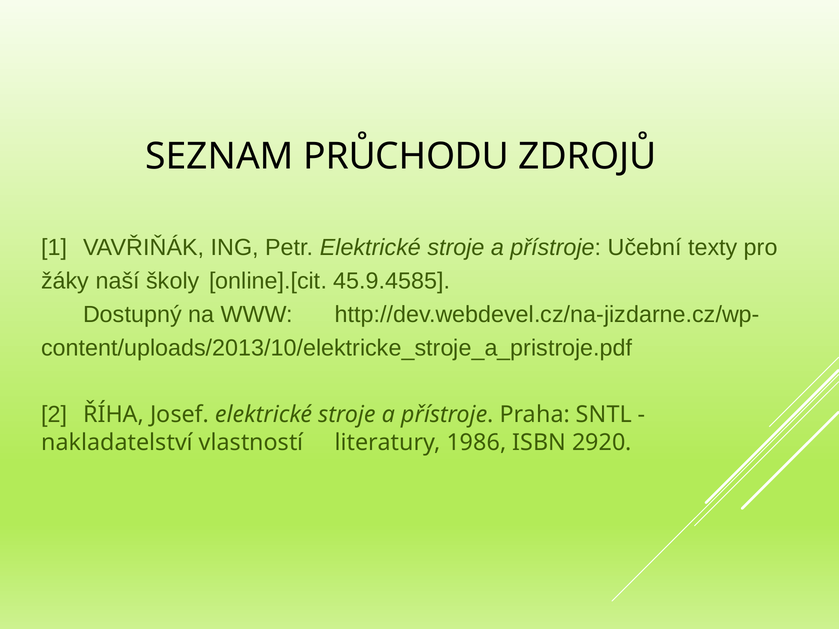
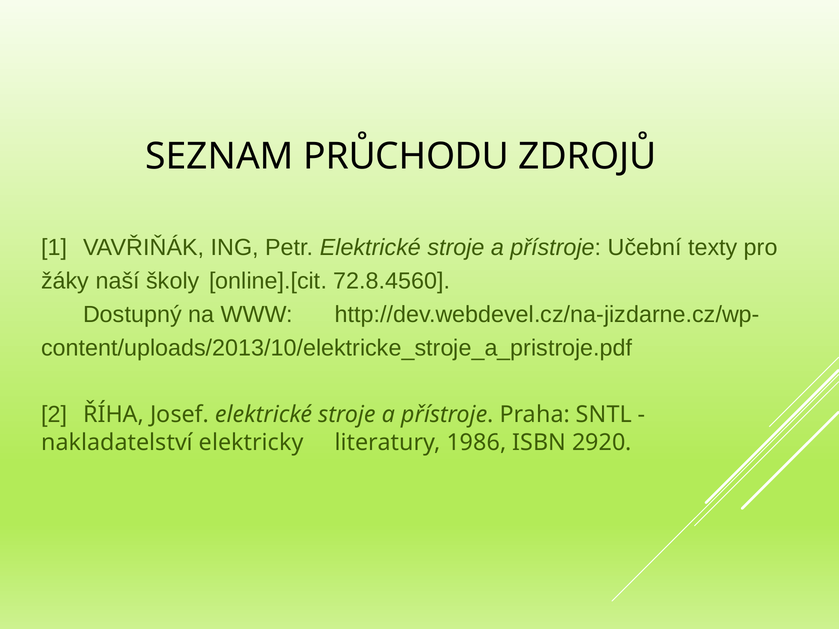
45.9.4585: 45.9.4585 -> 72.8.4560
vlastností: vlastností -> elektricky
